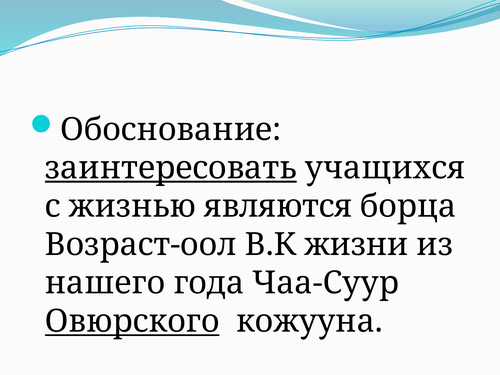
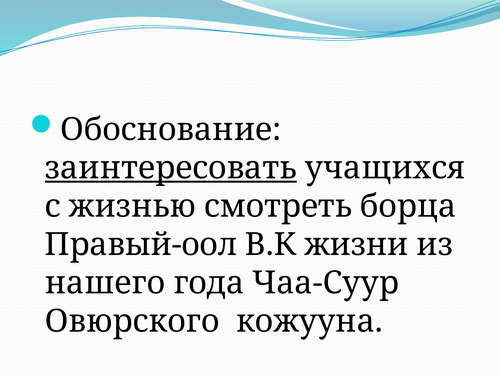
являются: являются -> смотреть
Возраст-оол: Возраст-оол -> Правый-оол
Овюрского underline: present -> none
